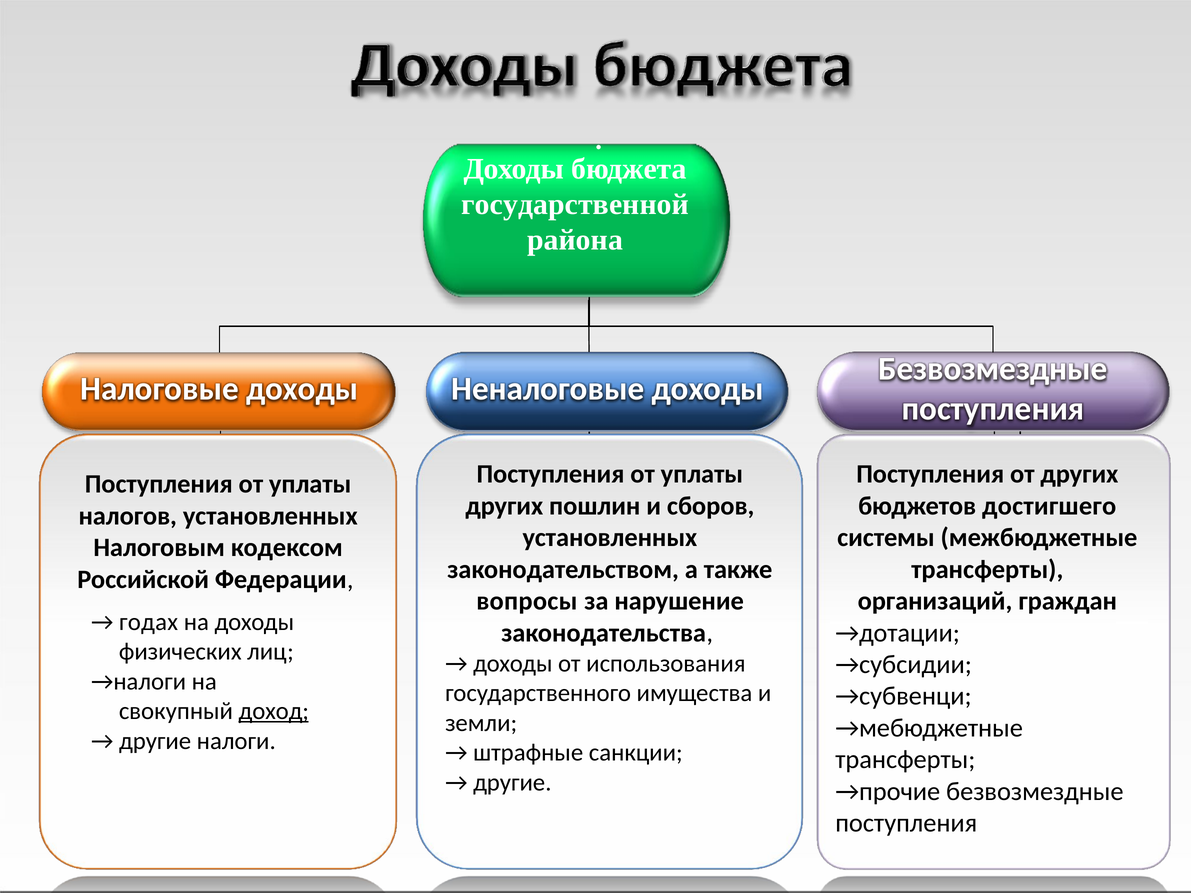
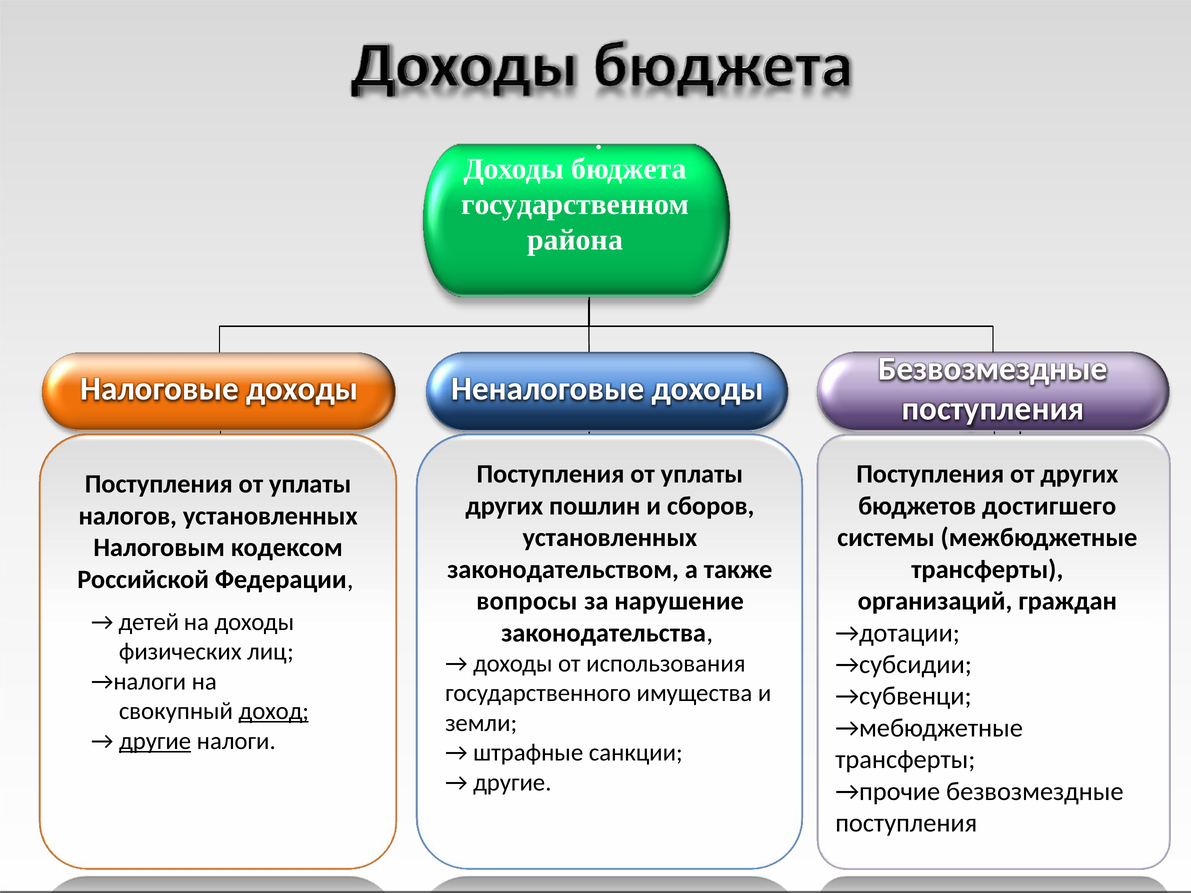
государственной: государственной -> государственном
годах: годах -> детей
другие at (155, 741) underline: none -> present
